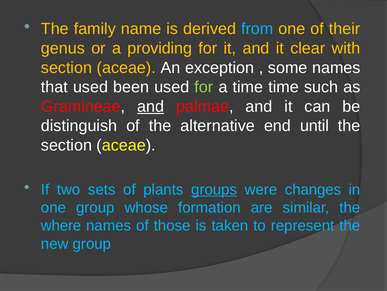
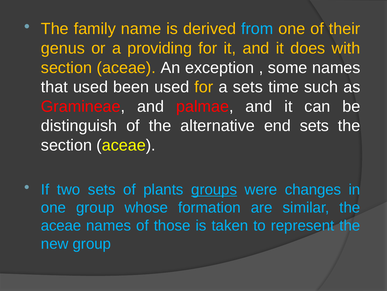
clear: clear -> does
for at (204, 87) colour: light green -> yellow
a time: time -> sets
and at (151, 106) underline: present -> none
end until: until -> sets
where at (61, 225): where -> aceae
